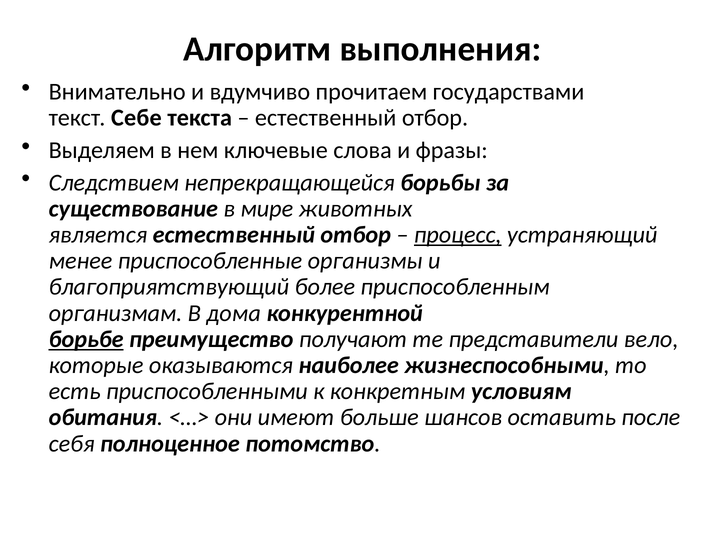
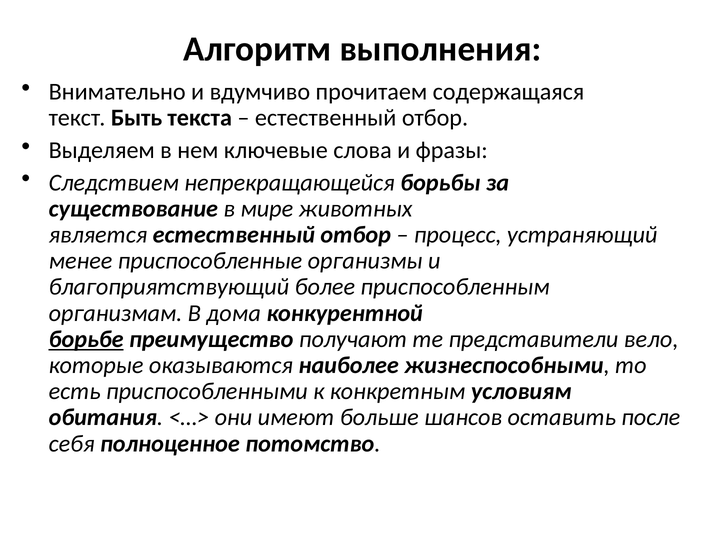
государствами: государствами -> содержащаяся
Себе: Себе -> Быть
процесс underline: present -> none
